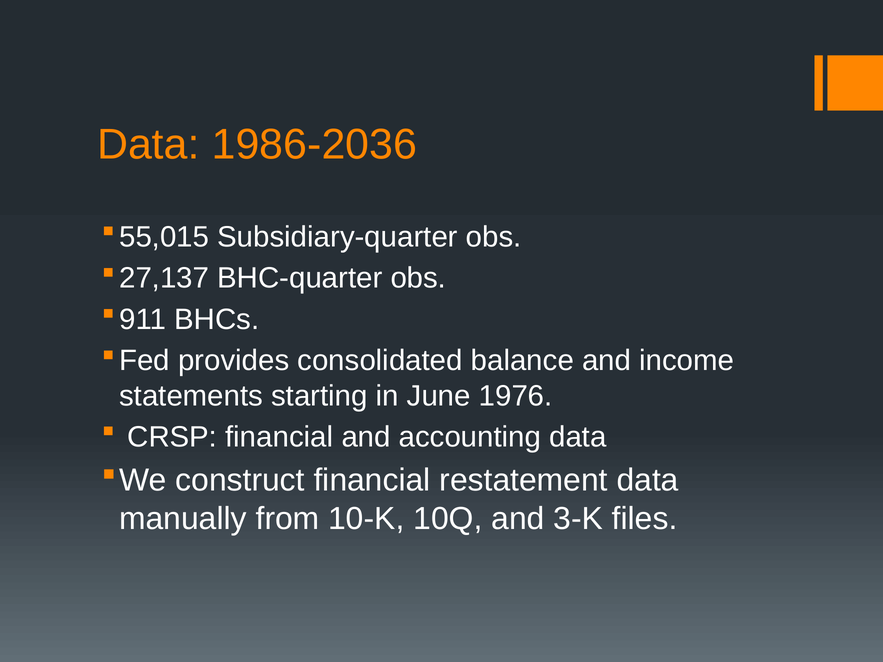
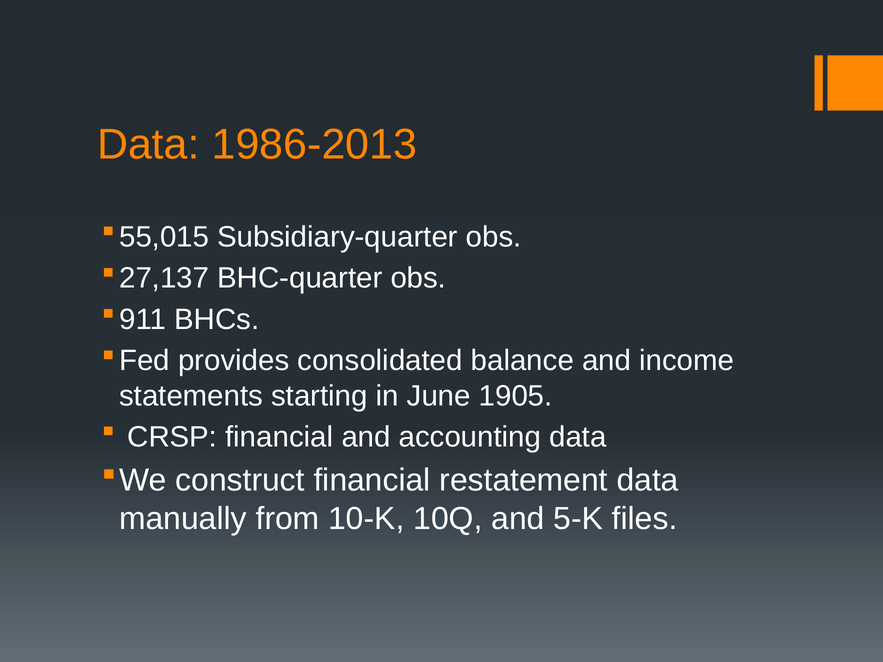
1986-2036: 1986-2036 -> 1986-2013
1976: 1976 -> 1905
3-K: 3-K -> 5-K
